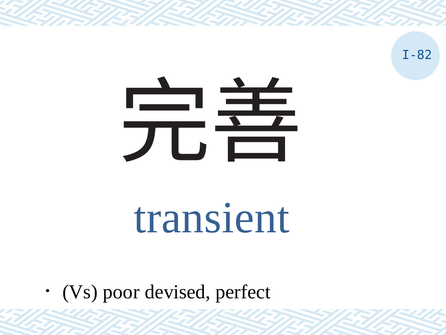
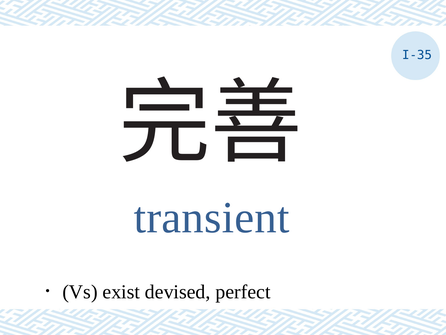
I-82: I-82 -> I-35
poor: poor -> exist
